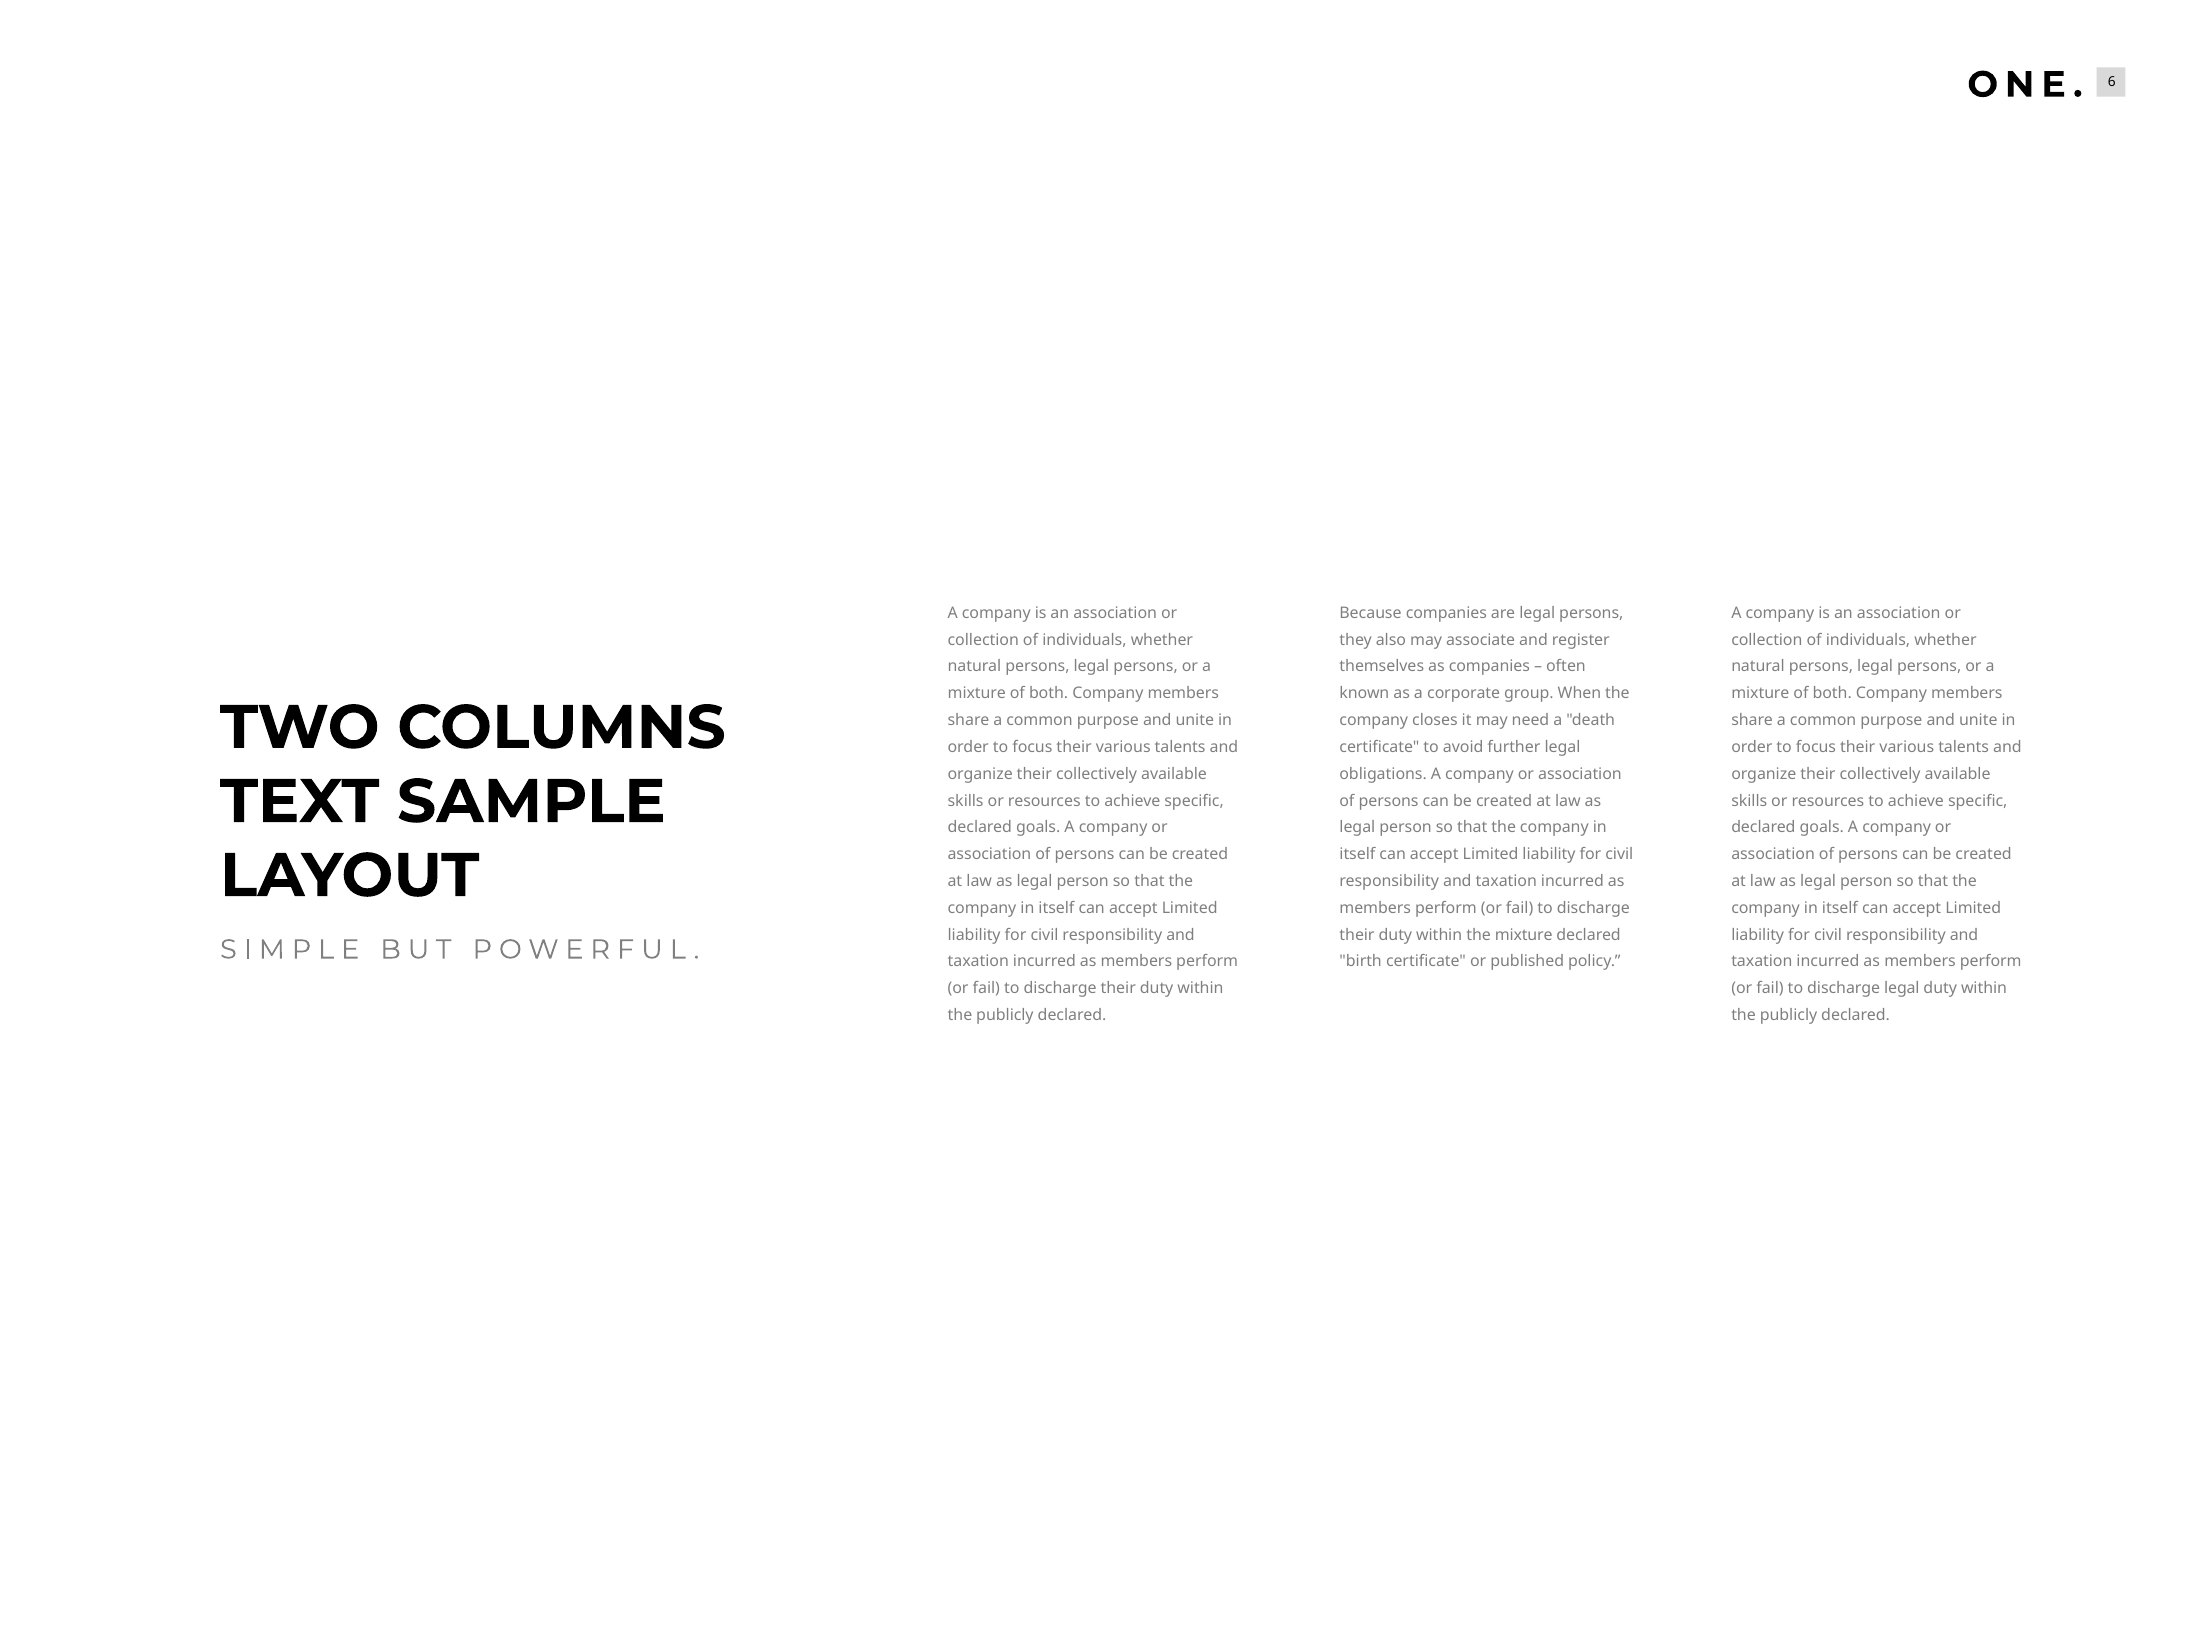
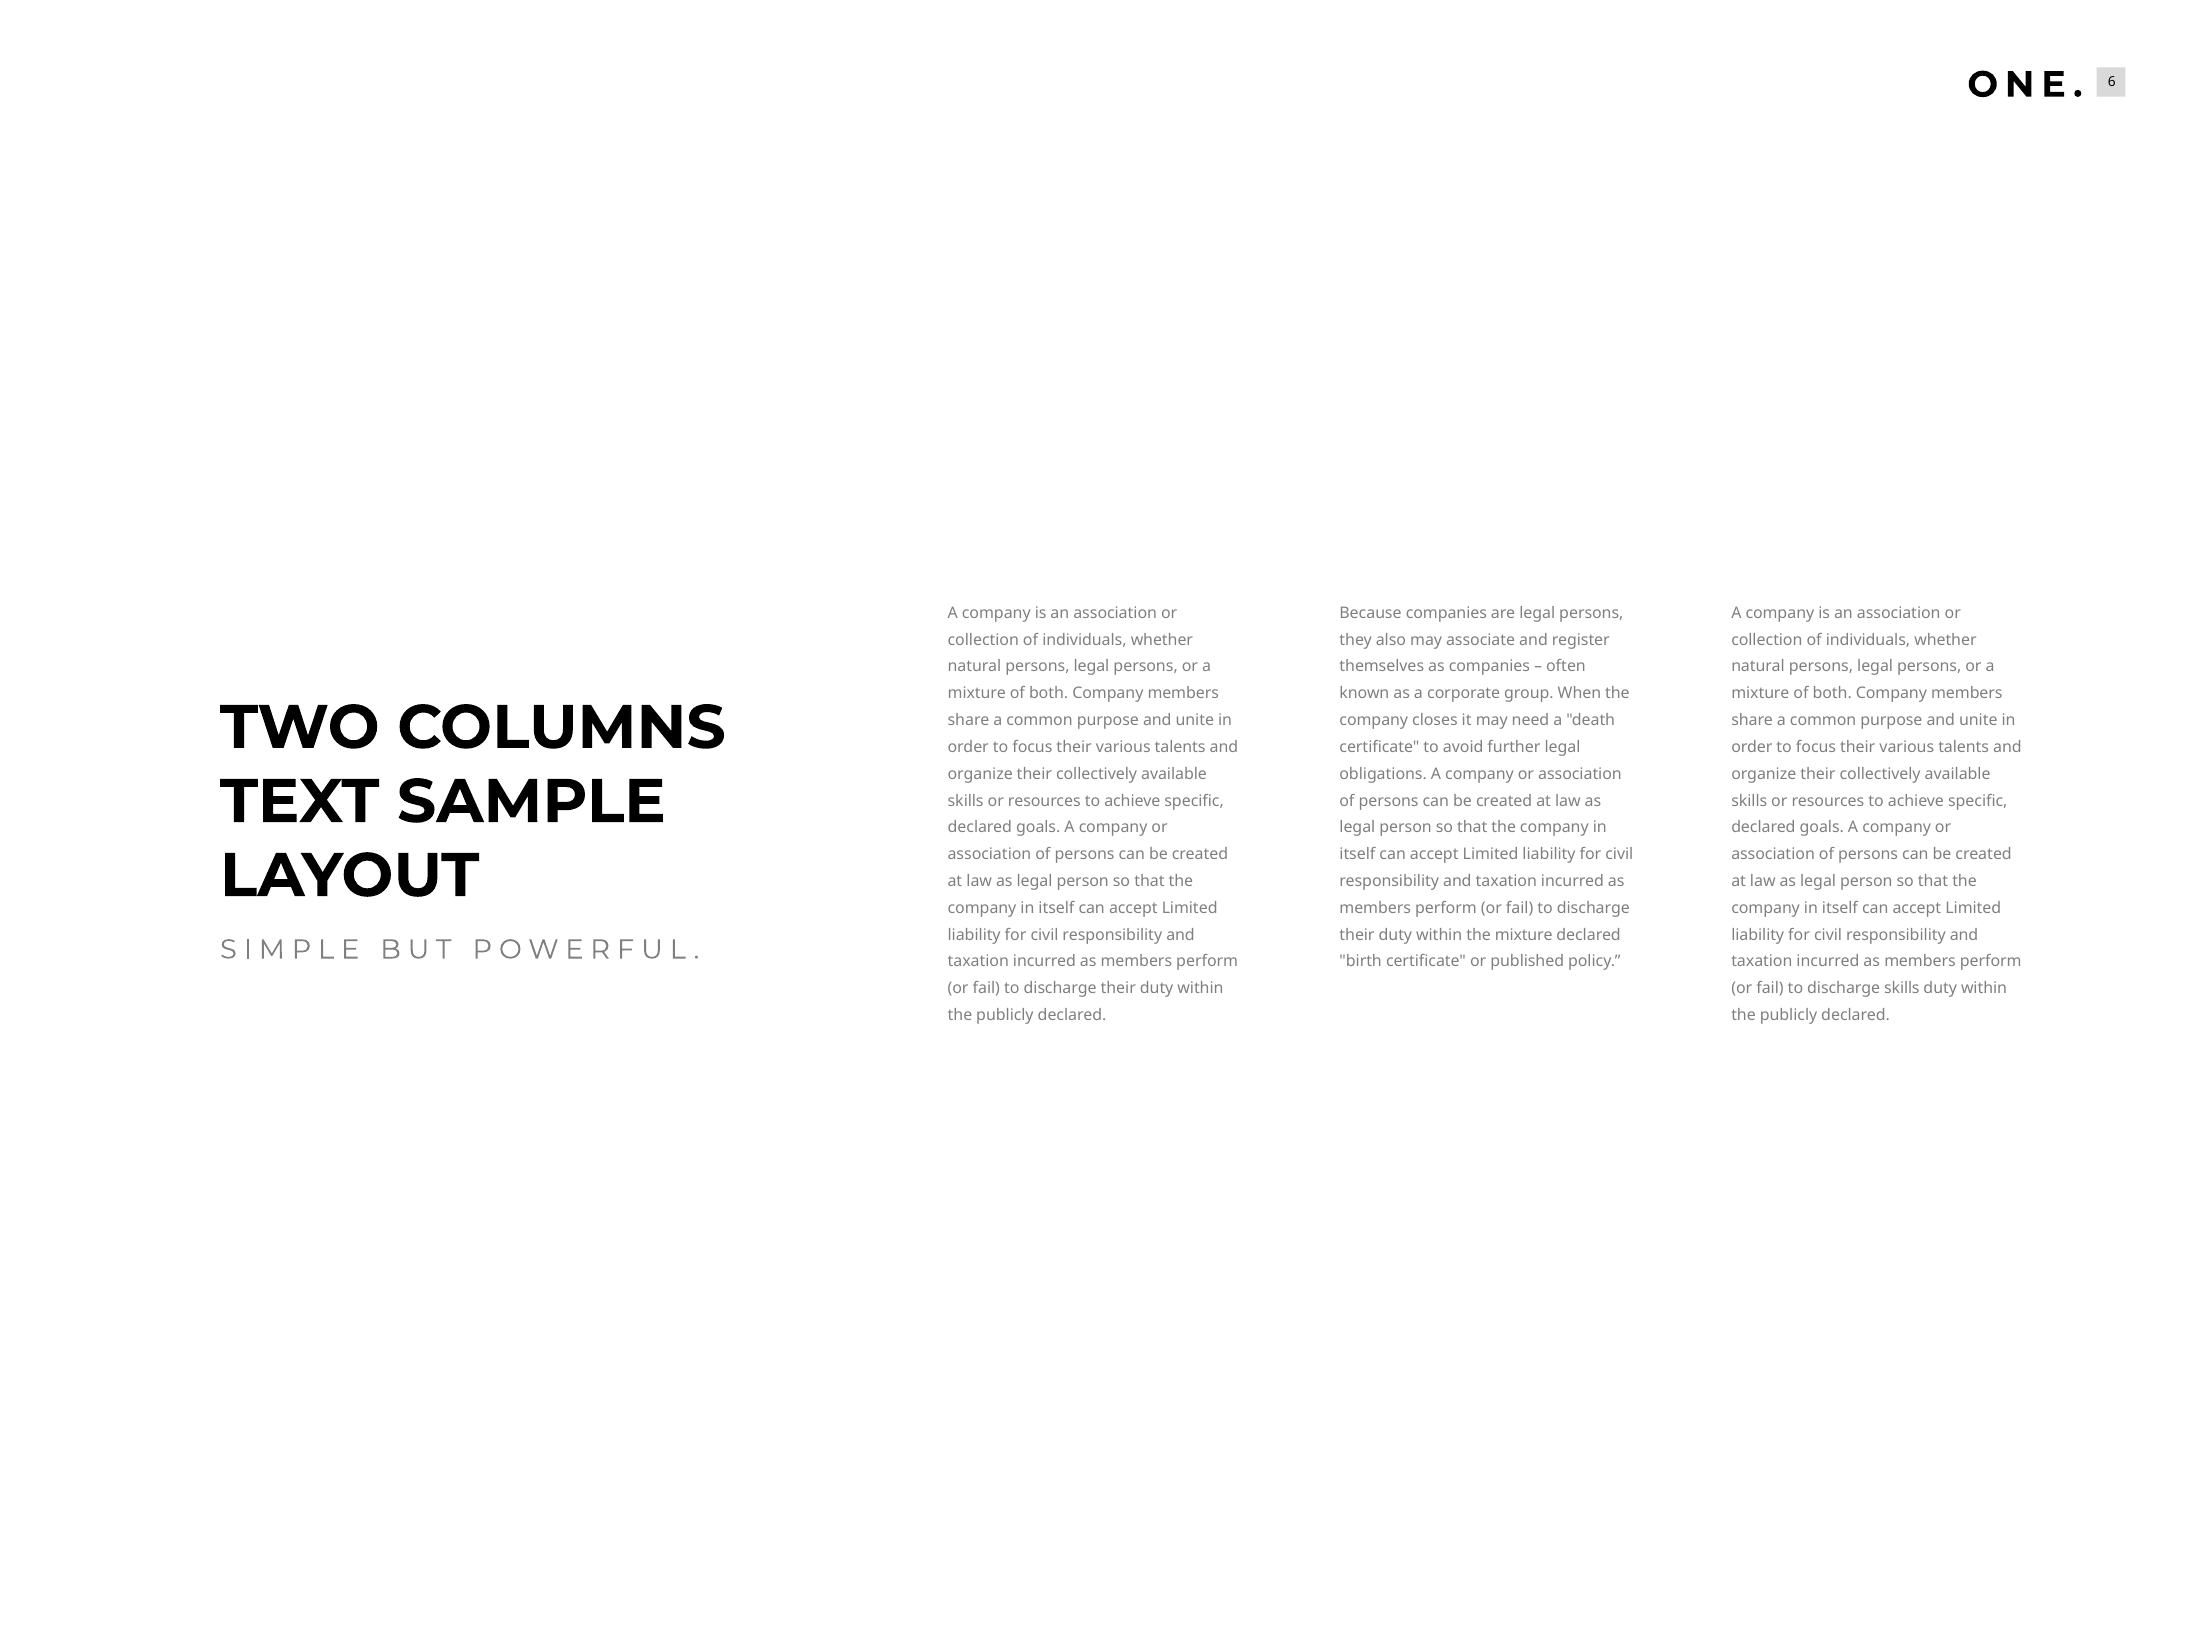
discharge legal: legal -> skills
